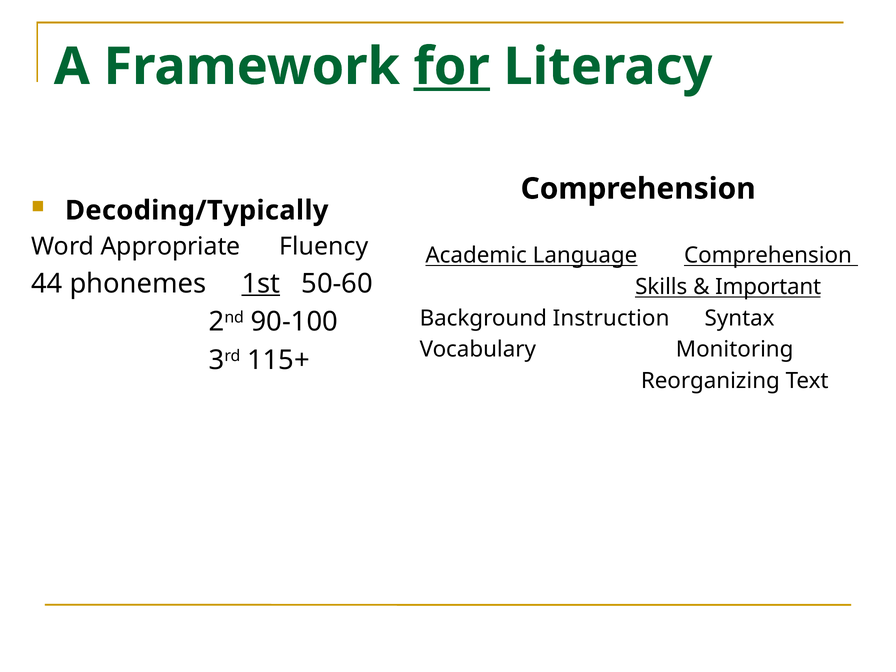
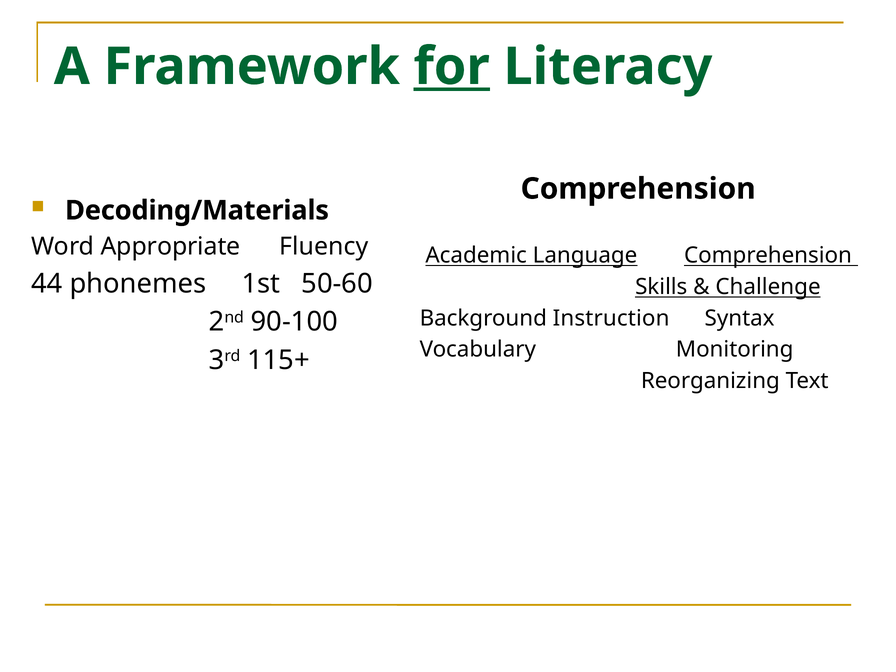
Decoding/Typically: Decoding/Typically -> Decoding/Materials
1st underline: present -> none
Important: Important -> Challenge
